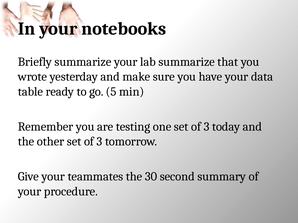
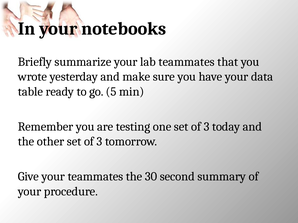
lab summarize: summarize -> teammates
